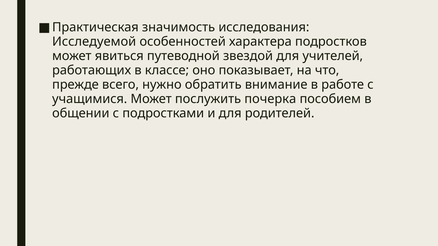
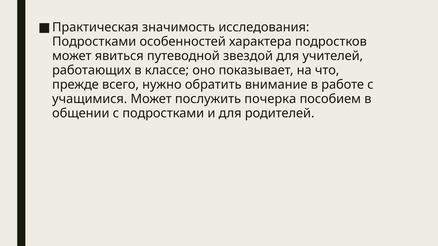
Исследуемой at (94, 42): Исследуемой -> Подростками
